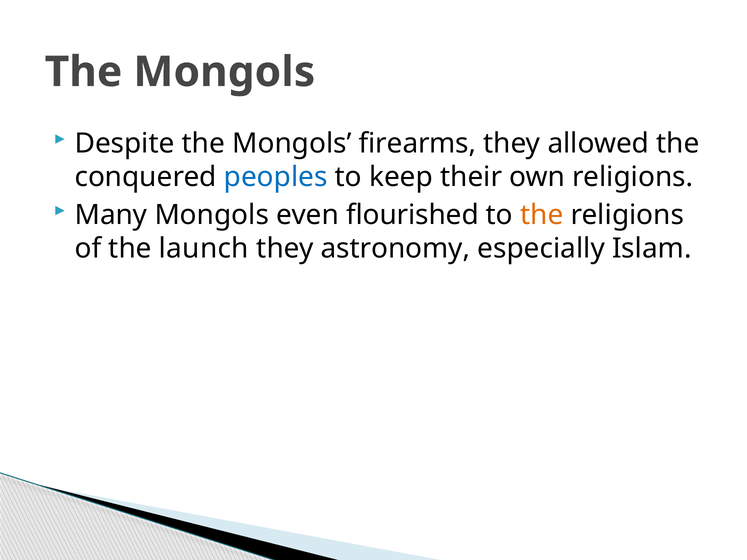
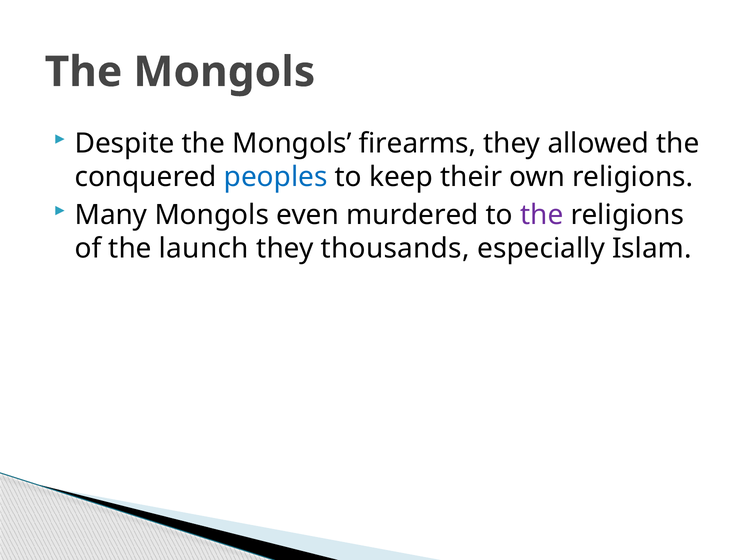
flourished: flourished -> murdered
the at (542, 215) colour: orange -> purple
astronomy: astronomy -> thousands
